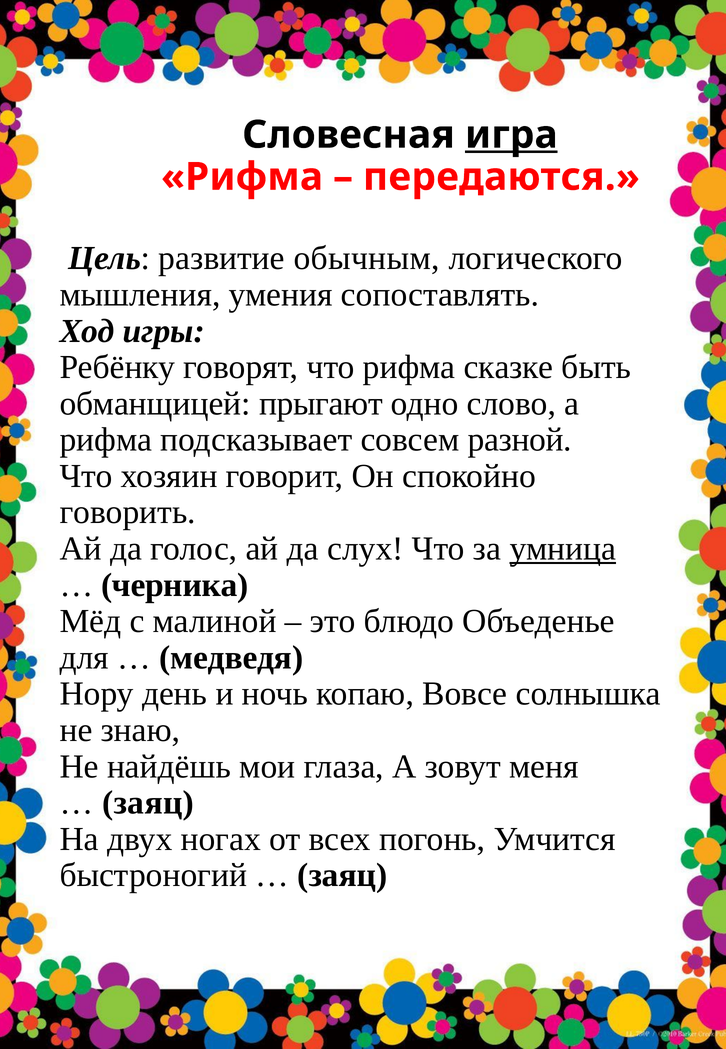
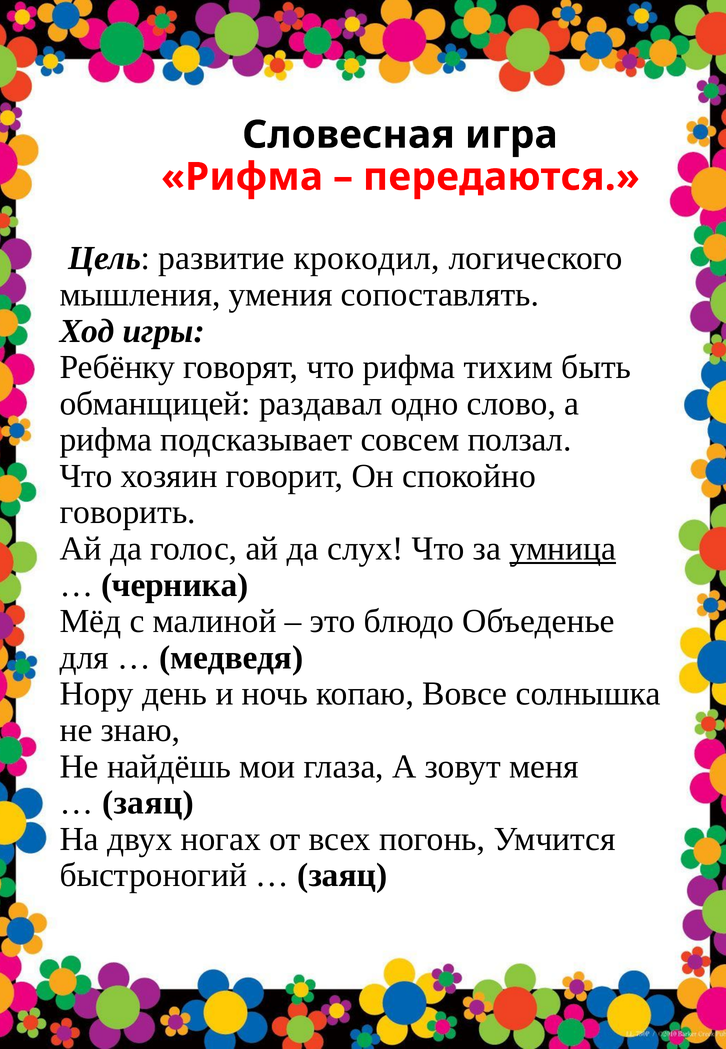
игра underline: present -> none
обычным: обычным -> крокодил
сказке: сказке -> тихим
прыгают: прыгают -> раздавал
разной: разной -> ползал
